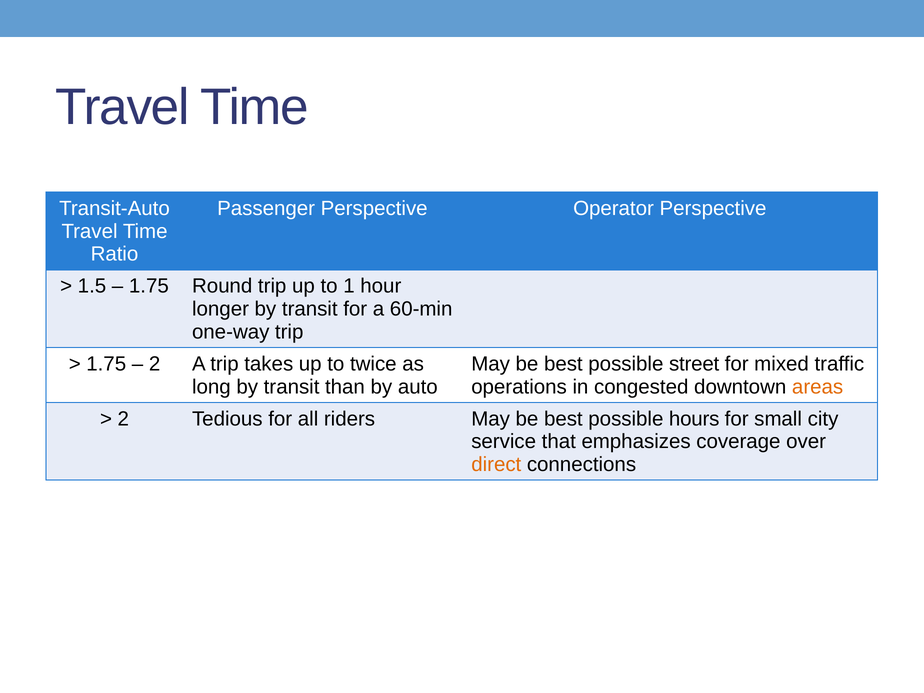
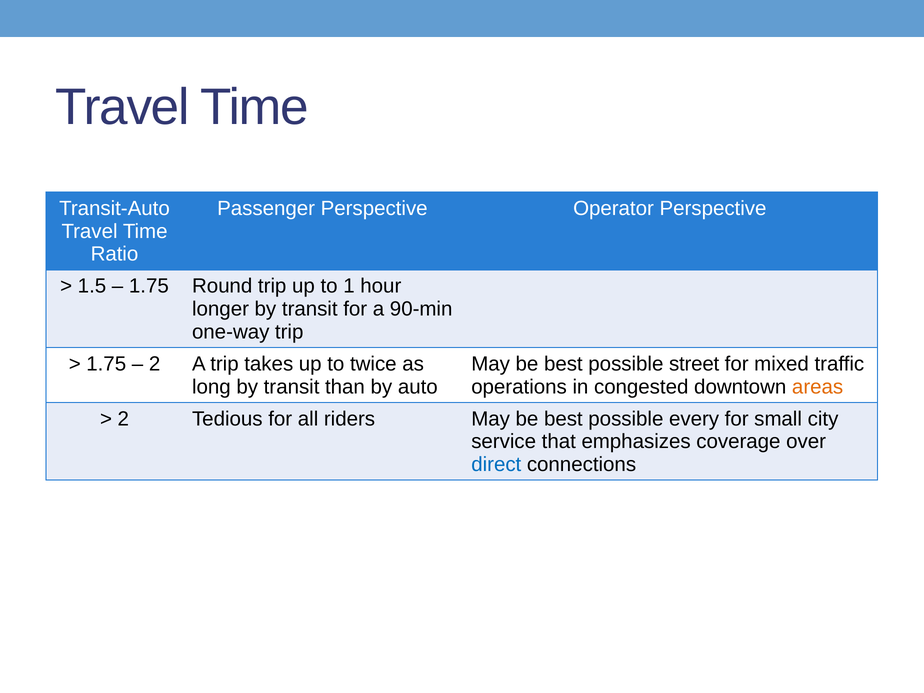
60-min: 60-min -> 90-min
hours: hours -> every
direct colour: orange -> blue
